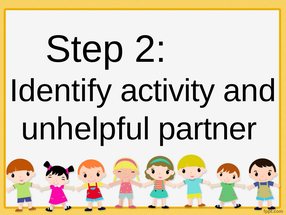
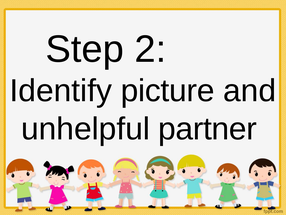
activity: activity -> picture
